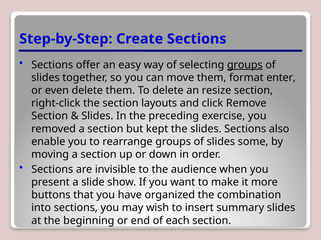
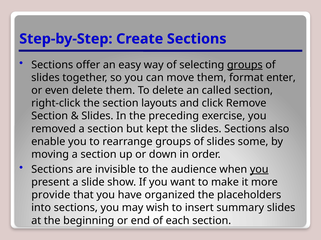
resize: resize -> called
you at (259, 170) underline: none -> present
buttons: buttons -> provide
combination: combination -> placeholders
